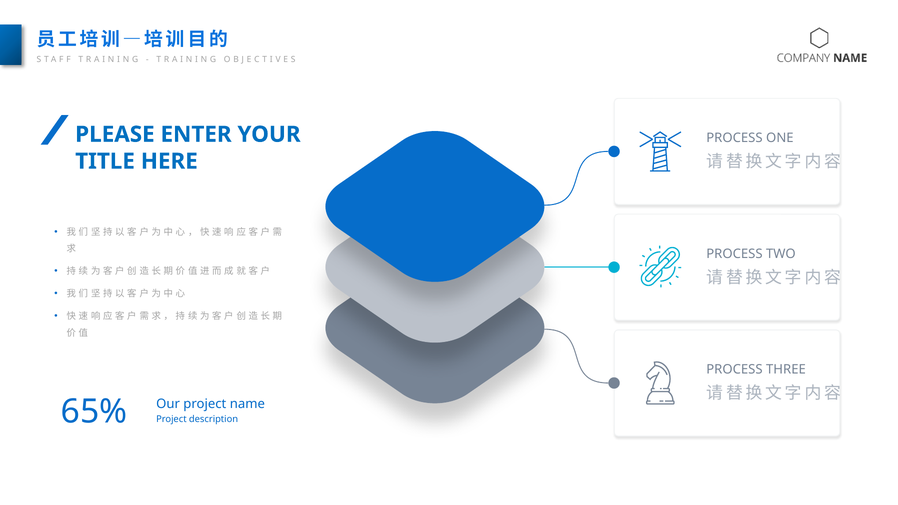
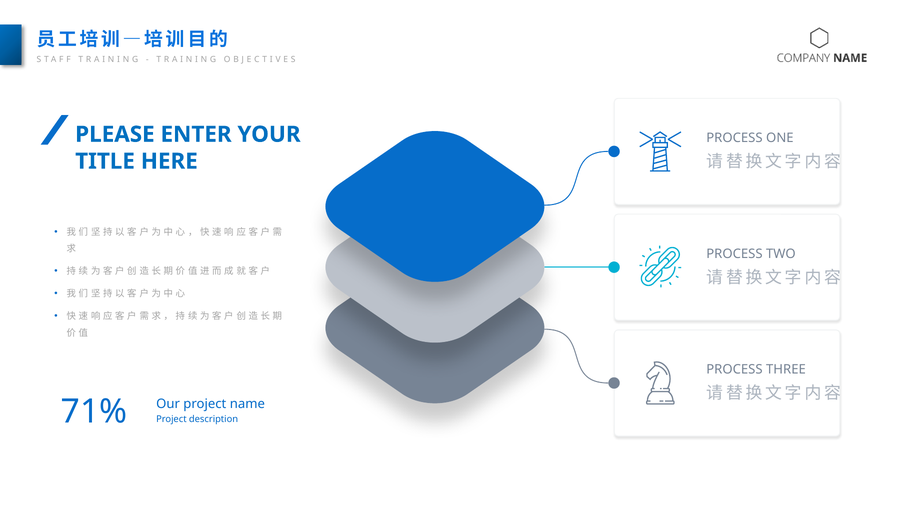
65%: 65% -> 71%
